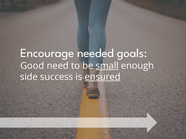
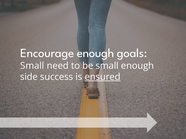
Encourage needed: needed -> enough
Good at (32, 66): Good -> Small
small at (107, 66) underline: present -> none
